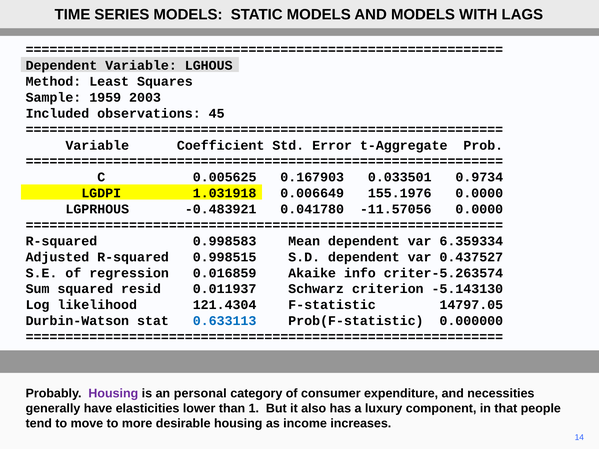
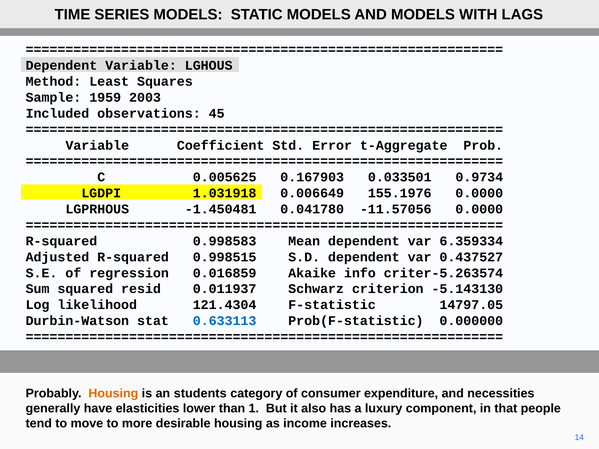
-0.483921: -0.483921 -> -1.450481
Housing at (113, 394) colour: purple -> orange
personal: personal -> students
